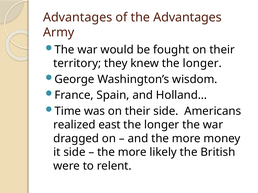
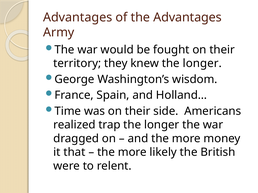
east: east -> trap
it side: side -> that
